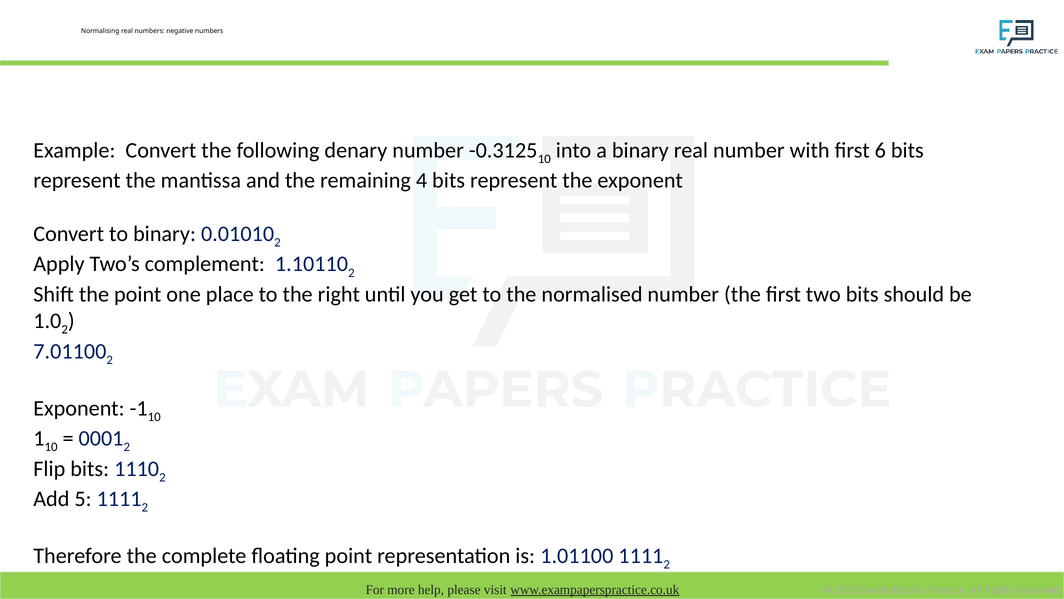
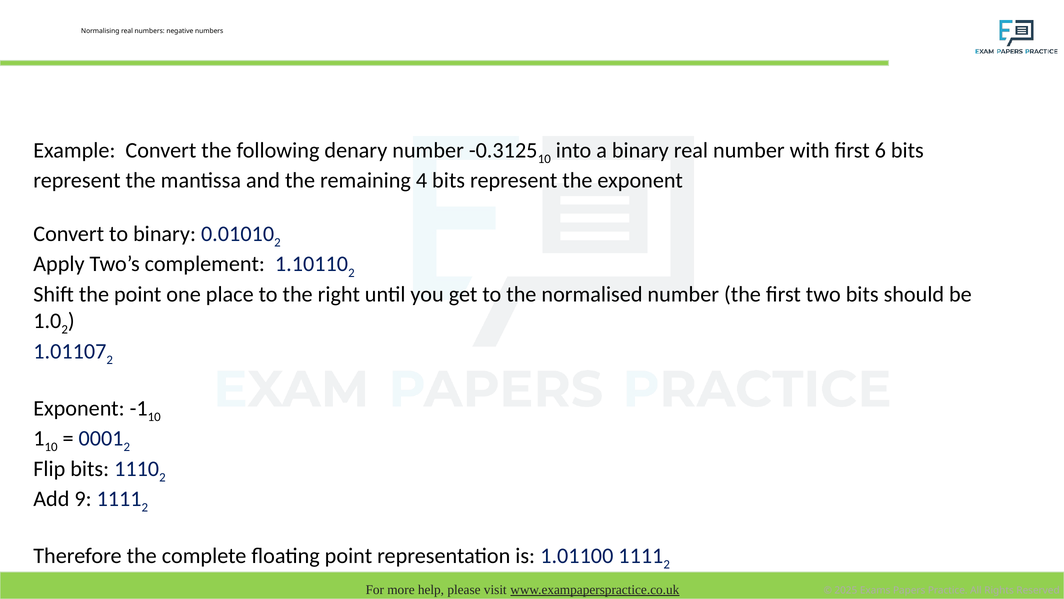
7.01100: 7.01100 -> 1.01107
5: 5 -> 9
